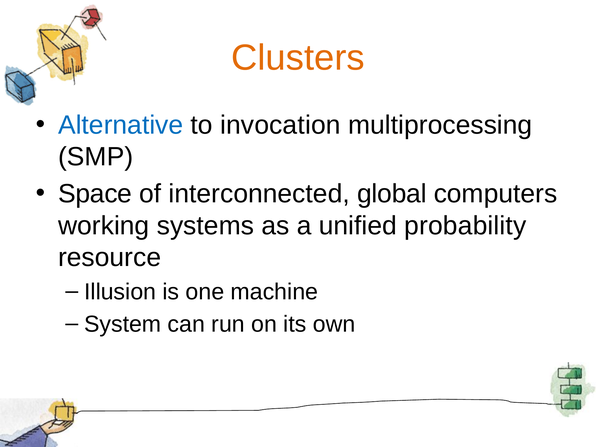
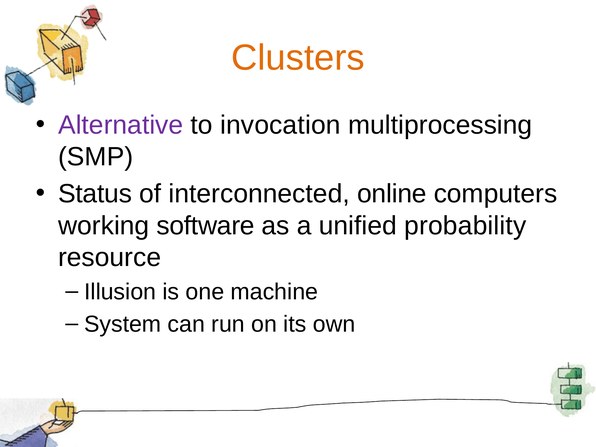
Alternative colour: blue -> purple
Space: Space -> Status
global: global -> online
systems: systems -> software
